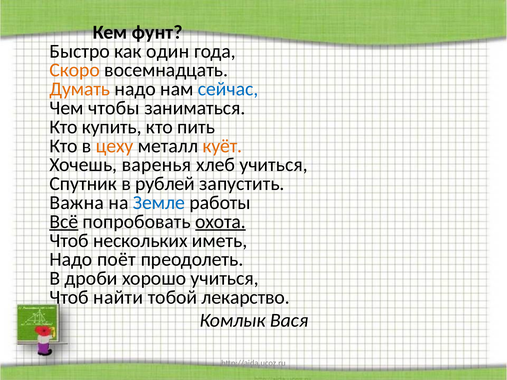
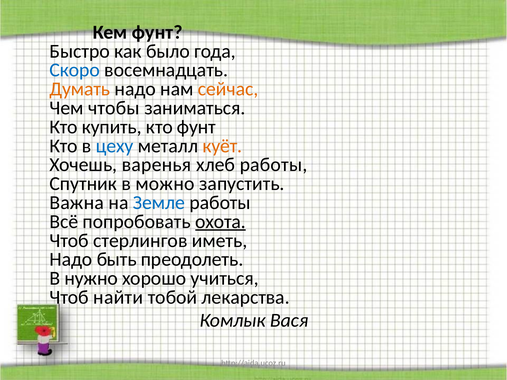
один: один -> было
Скоро colour: orange -> blue
сейчас colour: blue -> orange
кто пить: пить -> фунт
цеху colour: orange -> blue
хлеб учиться: учиться -> работы
рублей: рублей -> можно
Всё underline: present -> none
нескольких: нескольких -> стерлингов
поёт: поёт -> быть
дроби: дроби -> нужно
лекарство: лекарство -> лекарства
